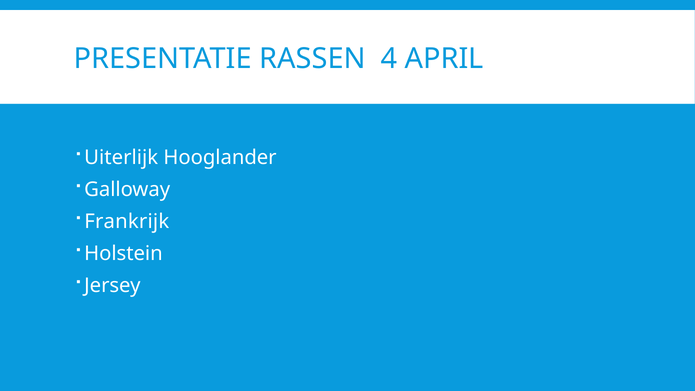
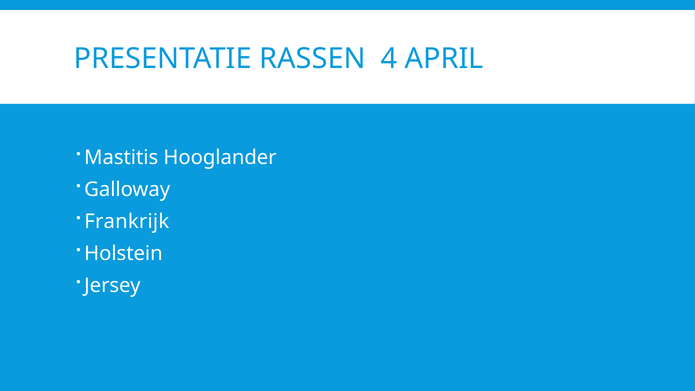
Uiterlijk: Uiterlijk -> Mastitis
